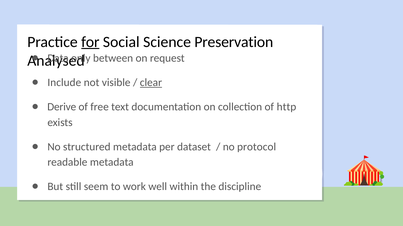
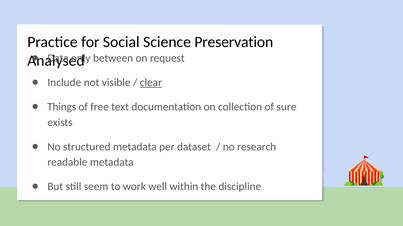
for underline: present -> none
Derive: Derive -> Things
http: http -> sure
protocol: protocol -> research
